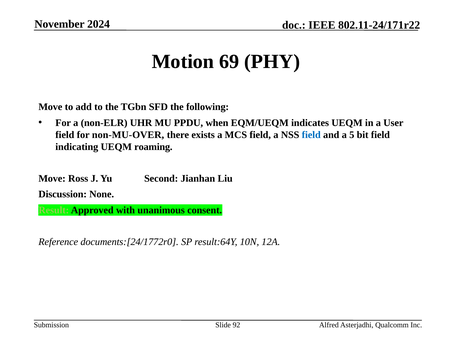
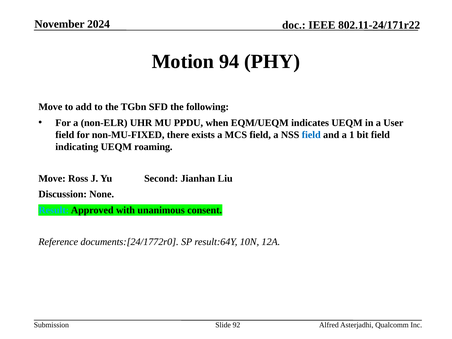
69: 69 -> 94
non-MU-OVER: non-MU-OVER -> non-MU-FIXED
5: 5 -> 1
Result colour: light green -> light blue
